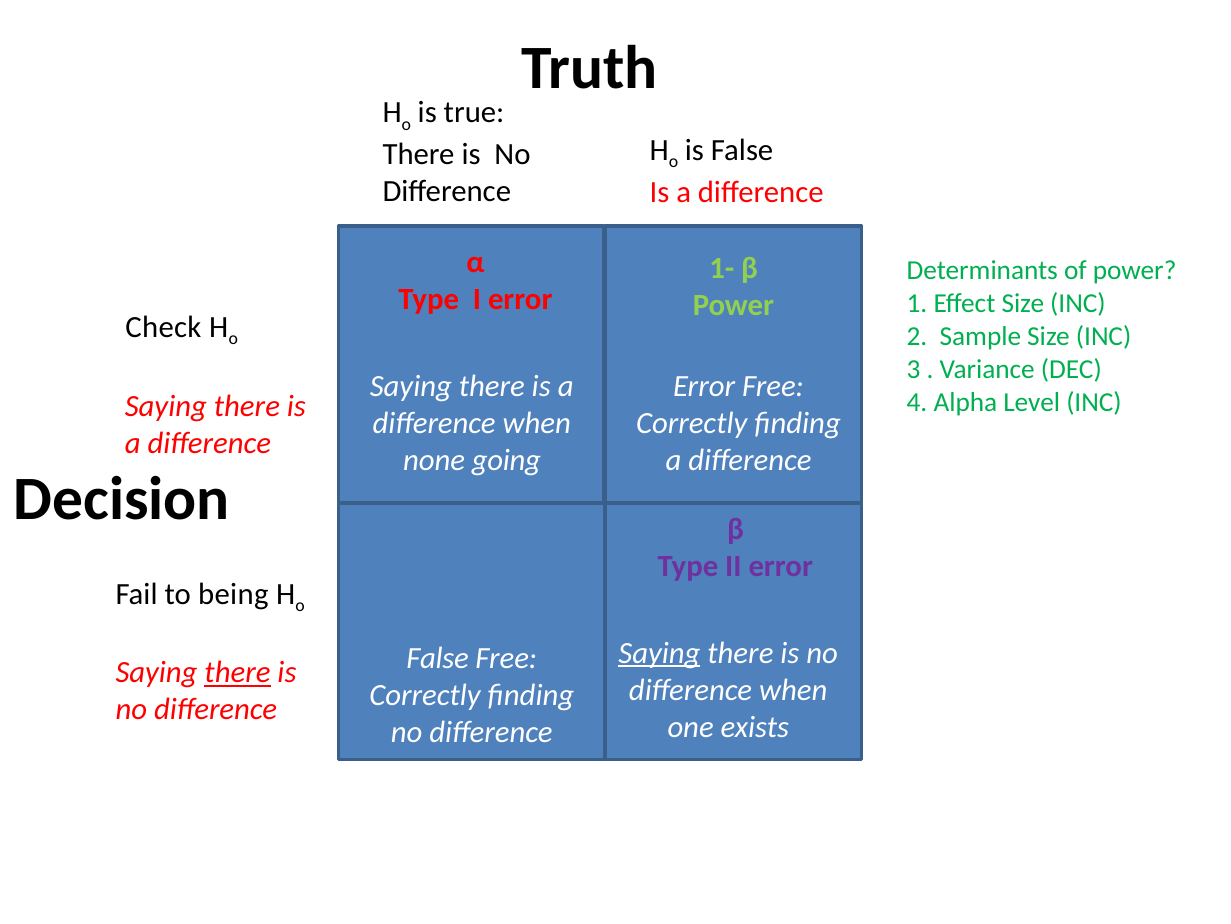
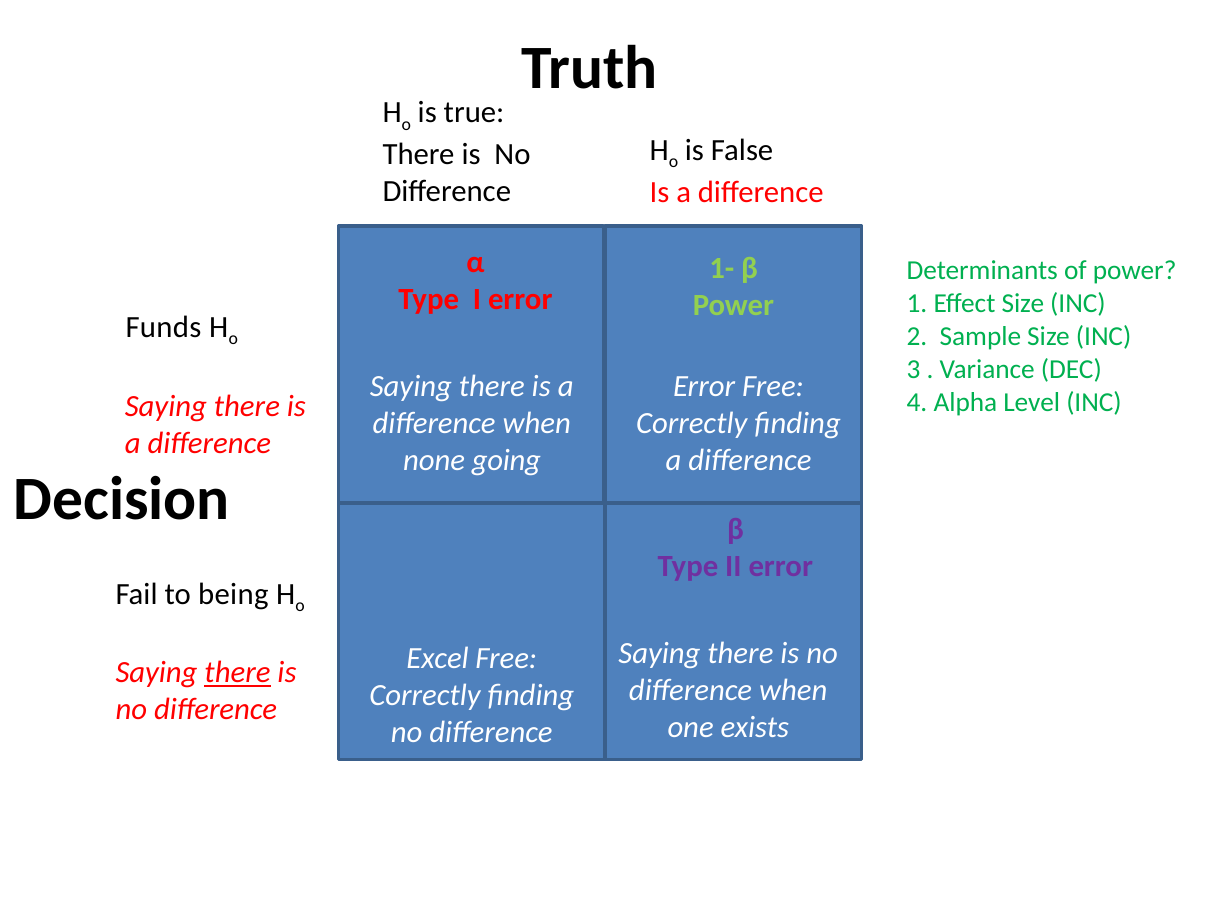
Check: Check -> Funds
Saying at (659, 652) underline: present -> none
False at (438, 658): False -> Excel
